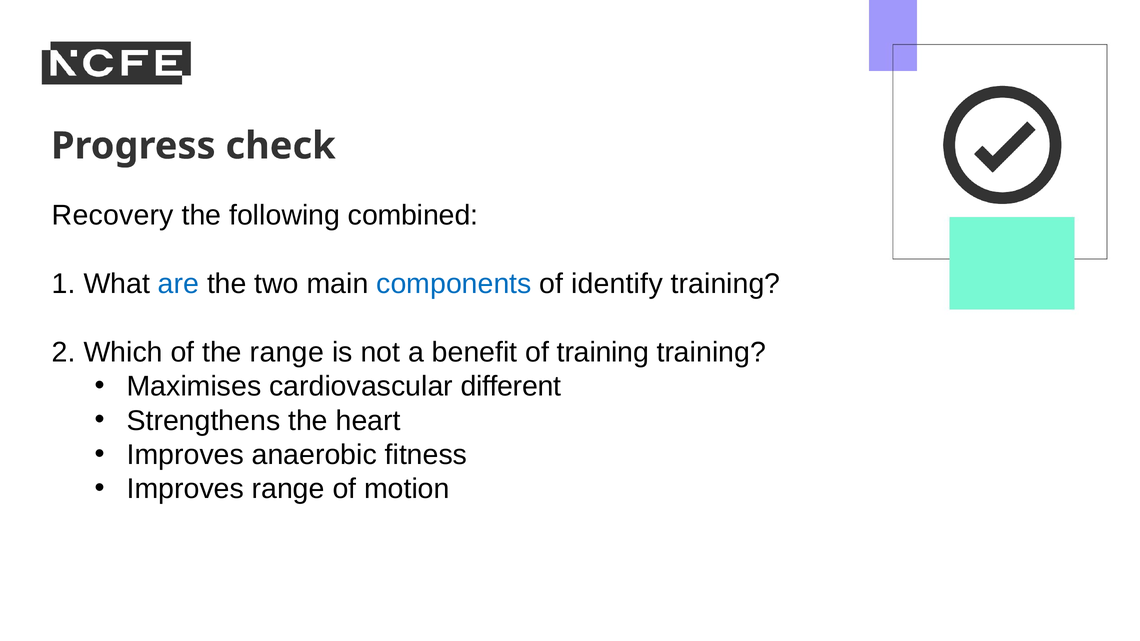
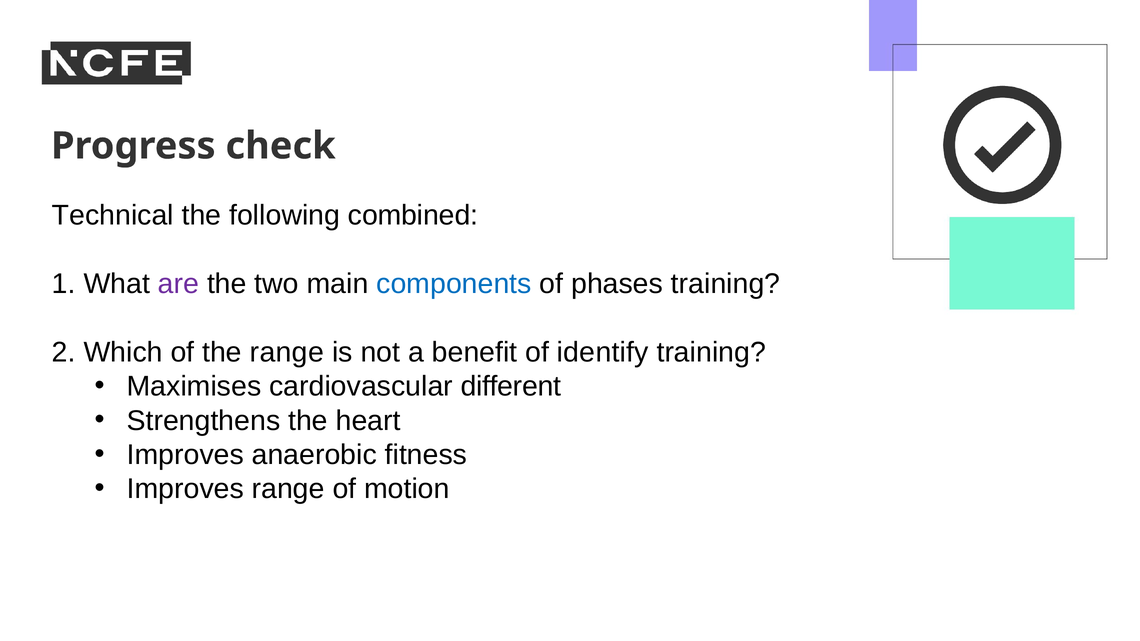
Recovery: Recovery -> Technical
are colour: blue -> purple
identify: identify -> phases
of training: training -> identify
